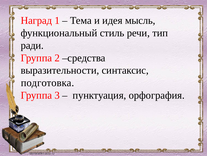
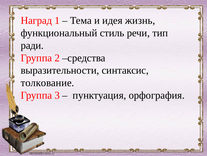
мысль: мысль -> жизнь
подготовка: подготовка -> толкование
